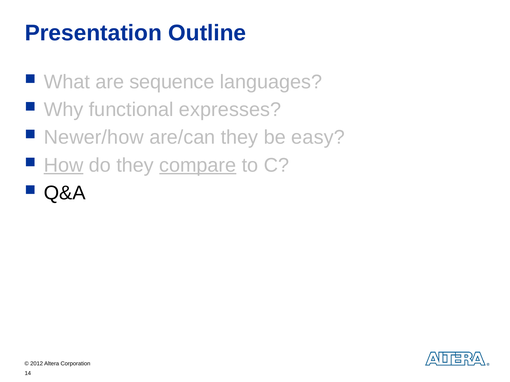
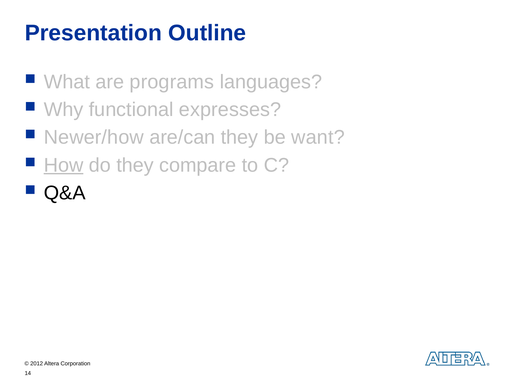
sequence: sequence -> programs
easy: easy -> want
compare underline: present -> none
